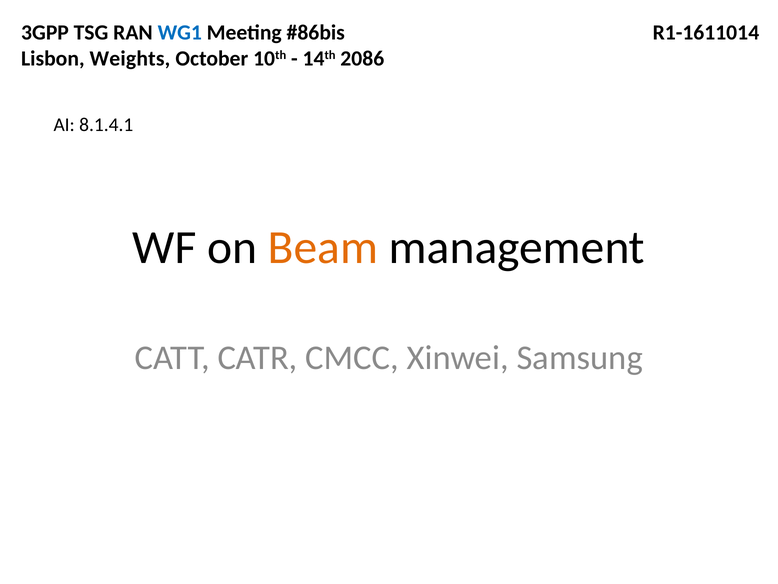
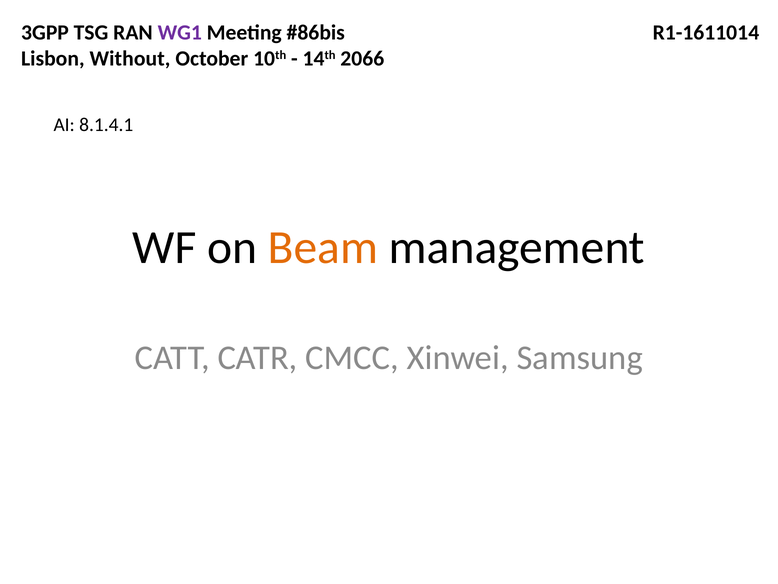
WG1 colour: blue -> purple
Weights: Weights -> Without
2086: 2086 -> 2066
